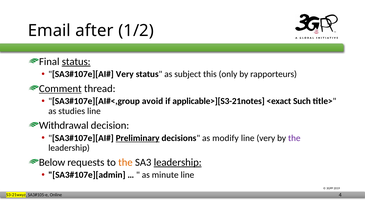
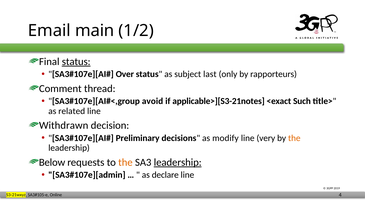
after: after -> main
Very at (125, 74): Very -> Over
this: this -> last
Comment underline: present -> none
studies: studies -> related
Withdrawal: Withdrawal -> Withdrawn
Preliminary underline: present -> none
the at (294, 138) colour: purple -> orange
minute: minute -> declare
